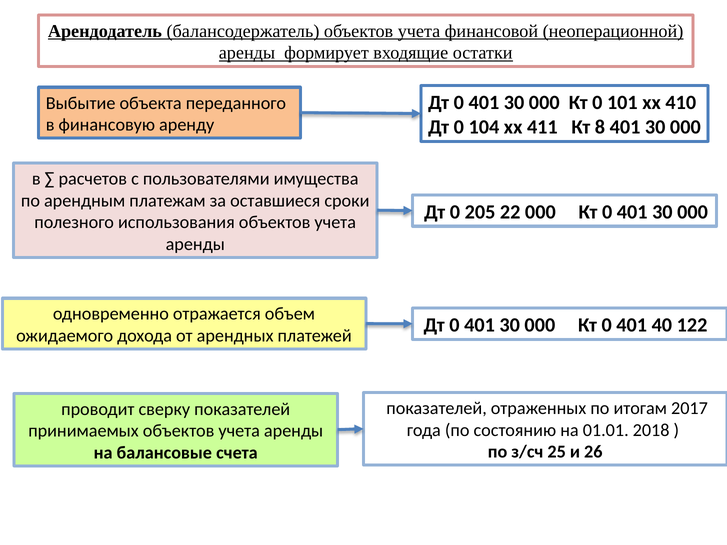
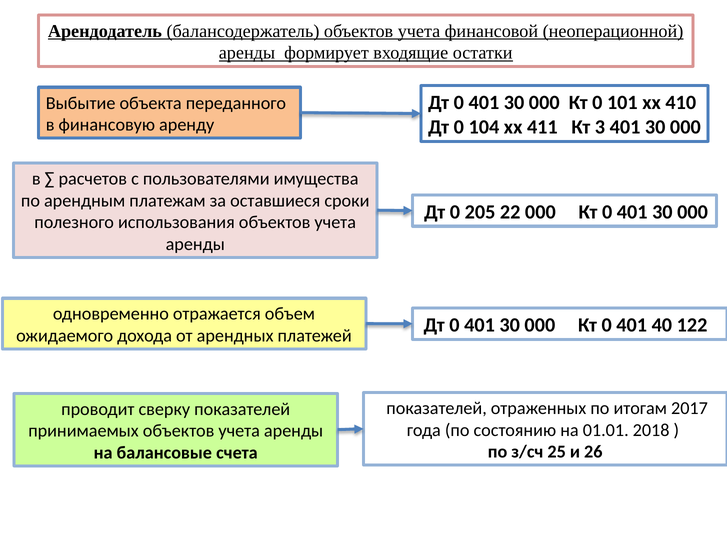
8: 8 -> 3
